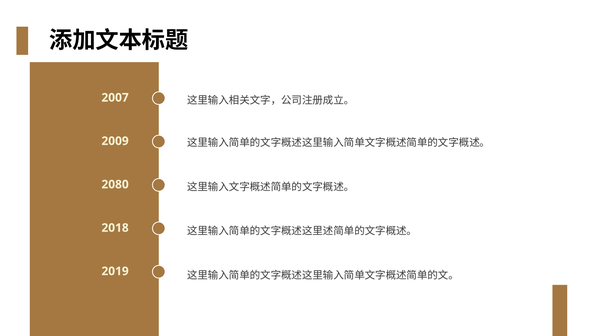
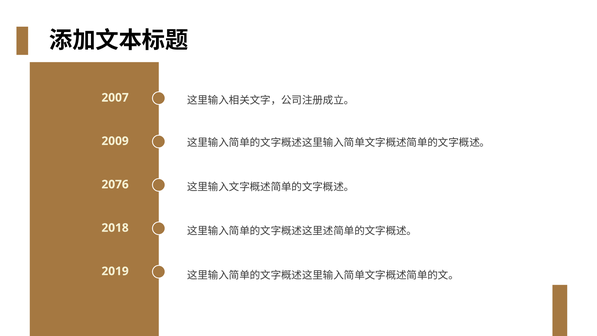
2080: 2080 -> 2076
